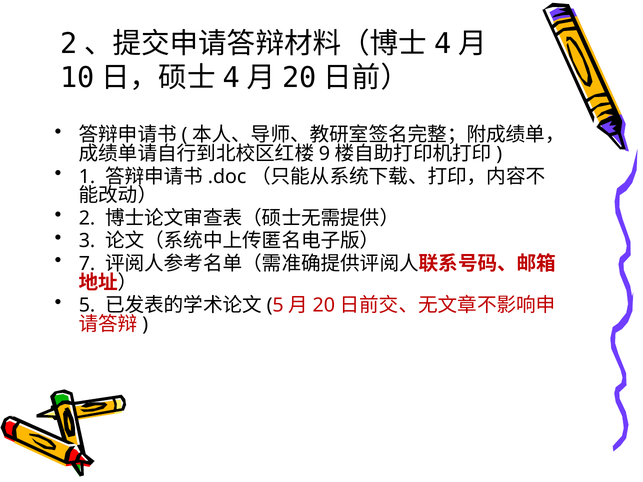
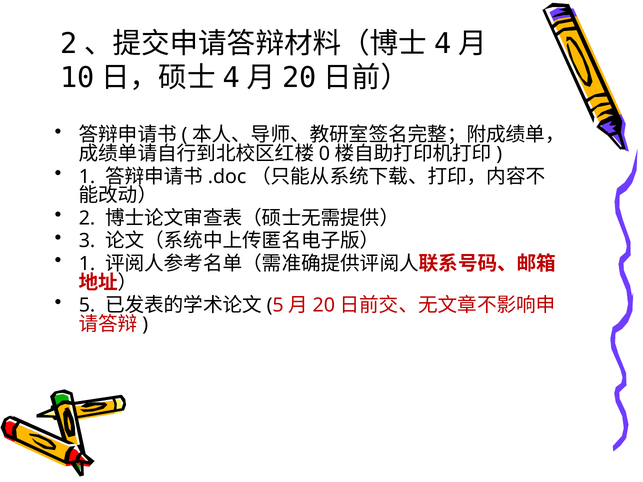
9: 9 -> 0
7 at (87, 264): 7 -> 1
